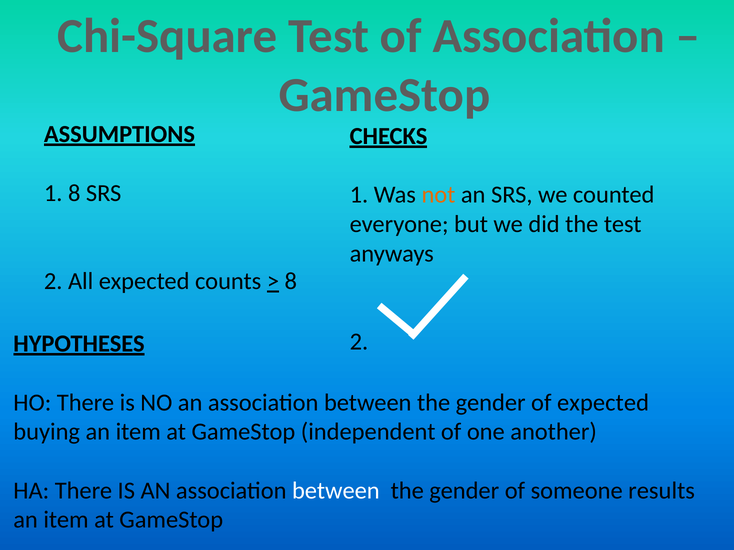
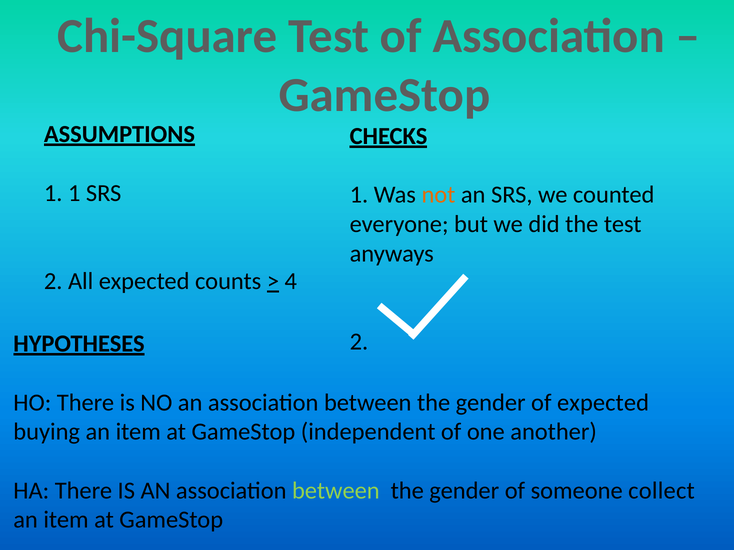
1 8: 8 -> 1
8 at (291, 281): 8 -> 4
between at (336, 491) colour: white -> light green
results: results -> collect
